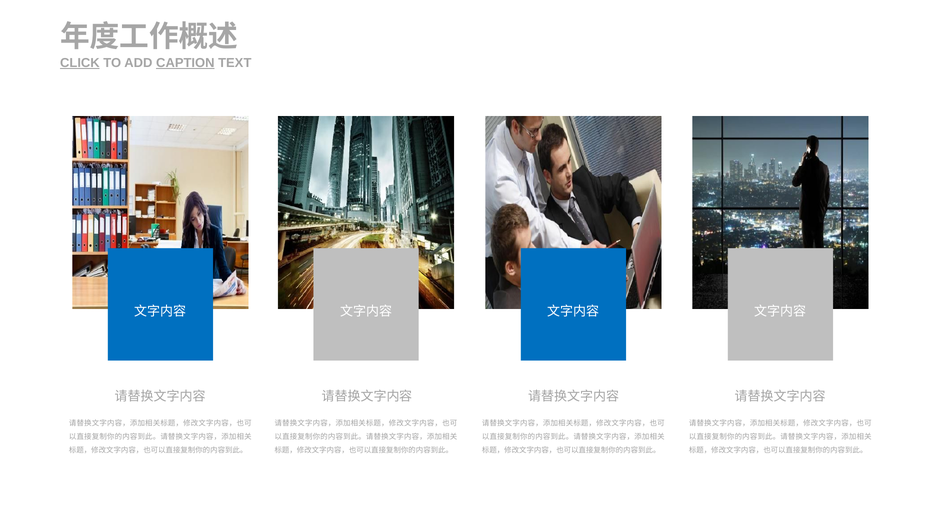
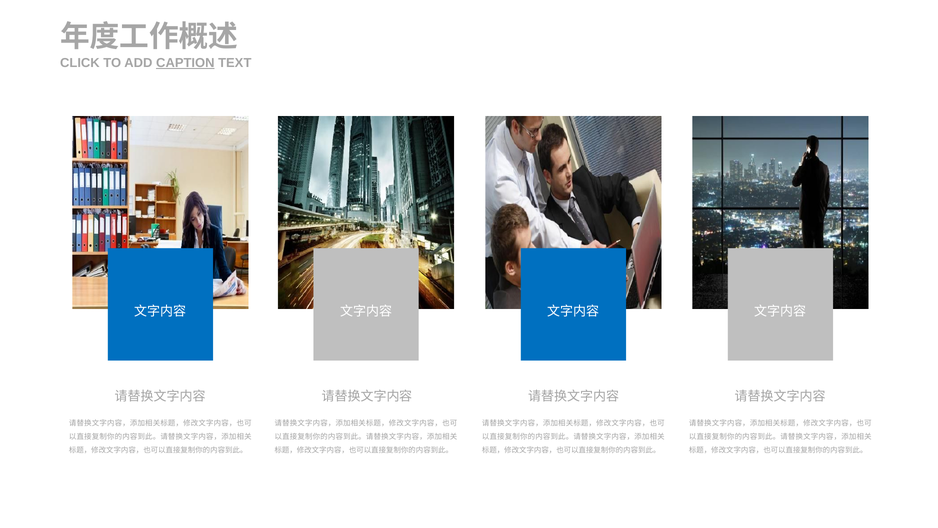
CLICK underline: present -> none
